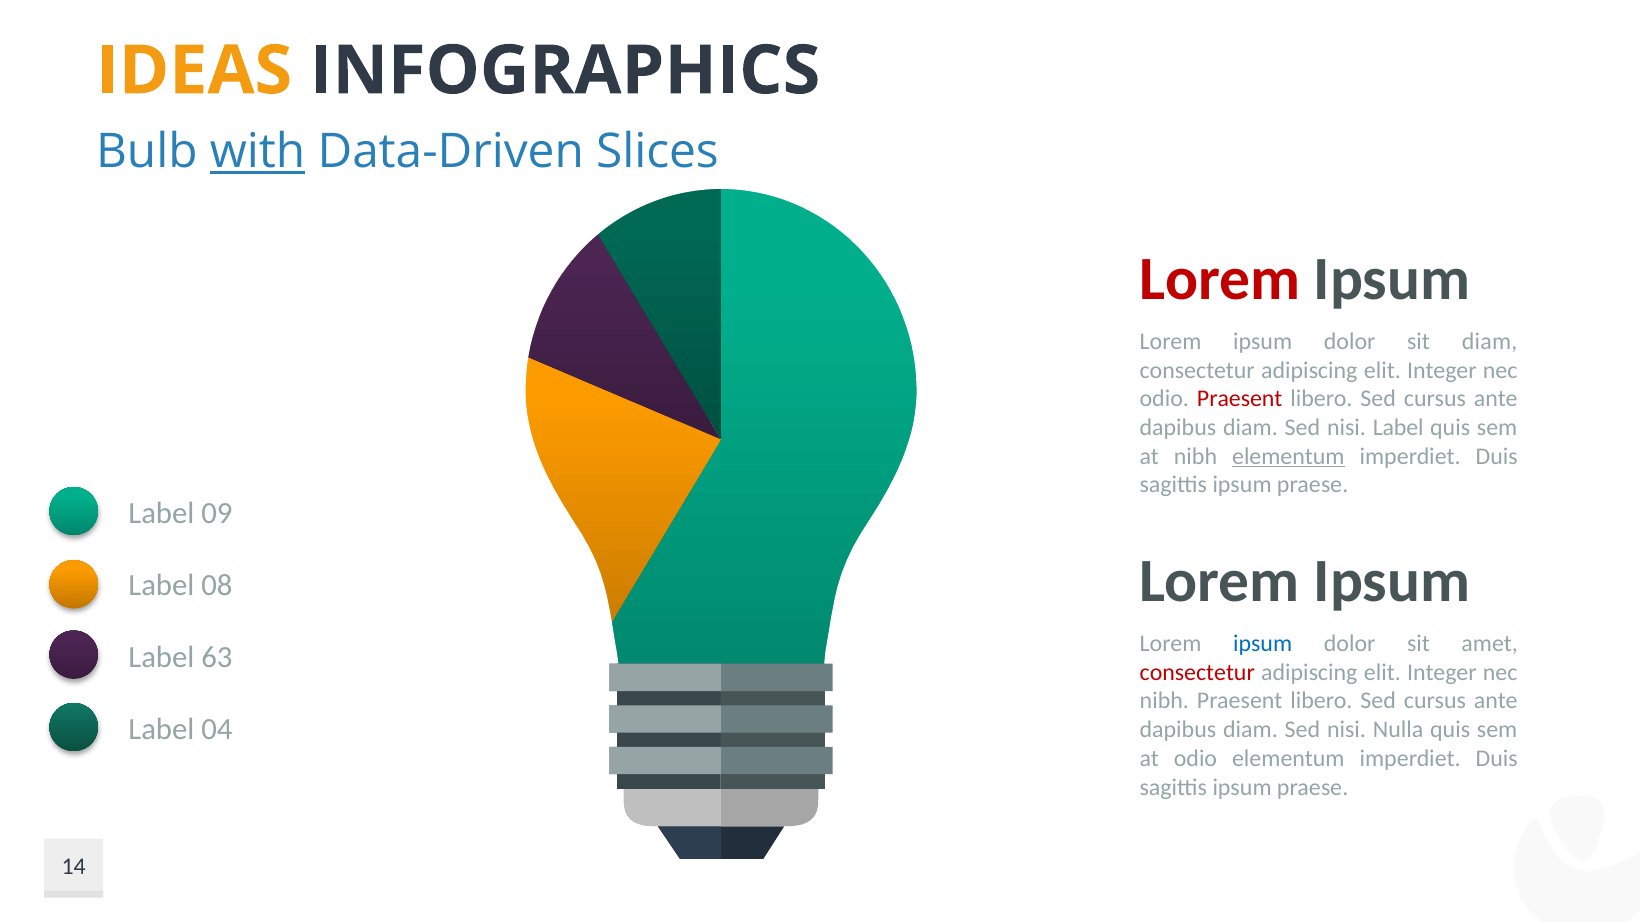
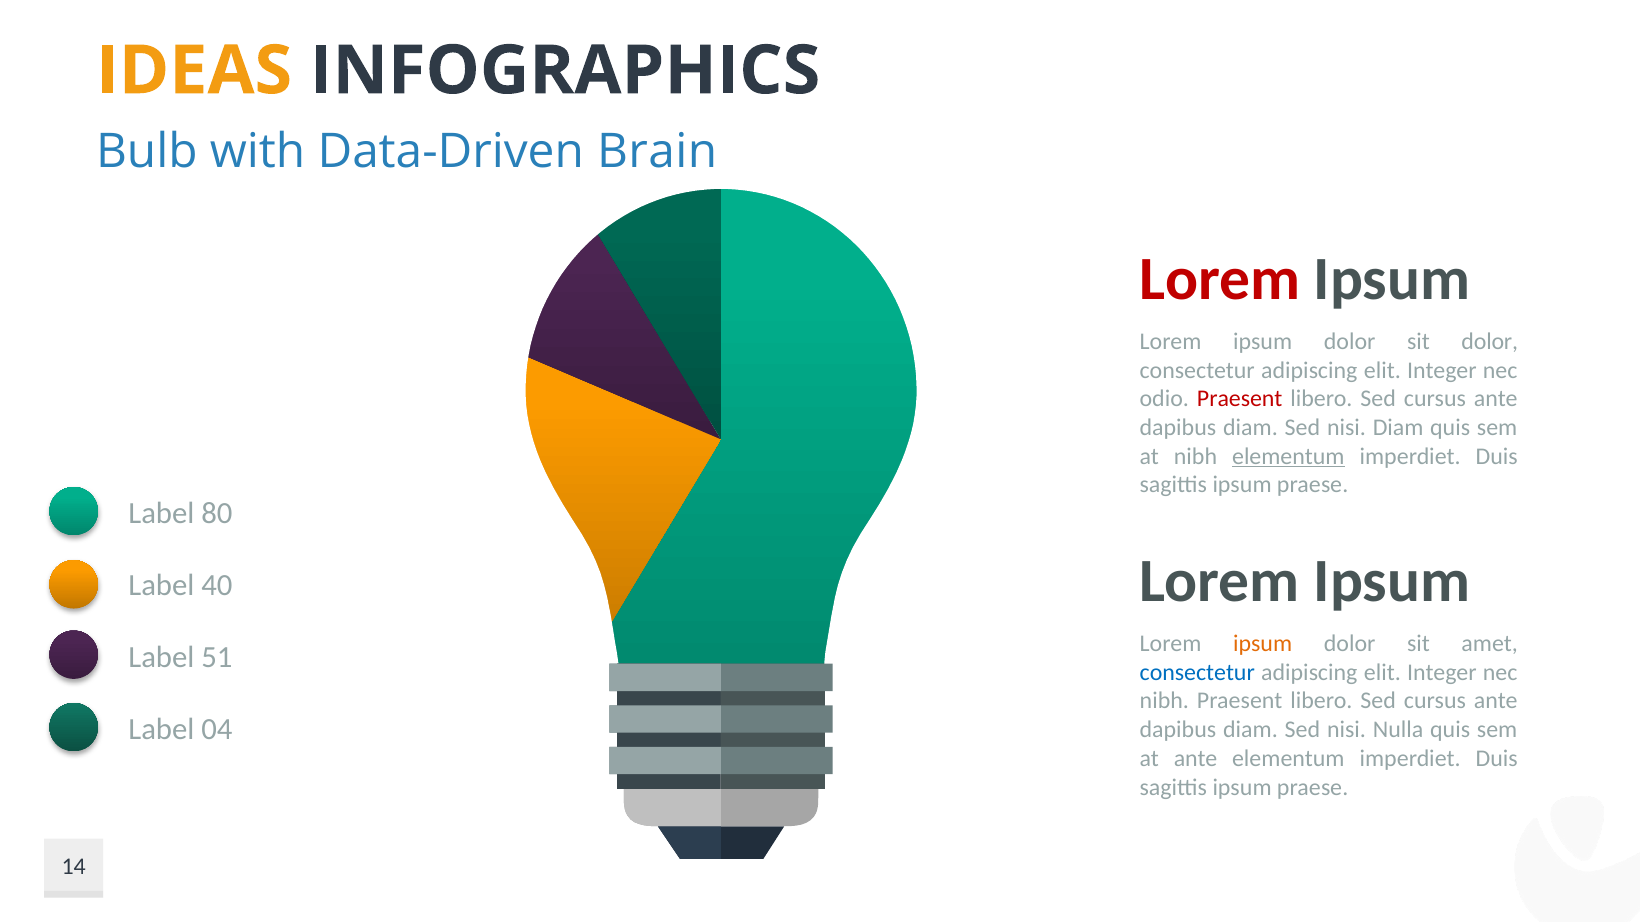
with underline: present -> none
Slices: Slices -> Brain
sit diam: diam -> dolor
nisi Label: Label -> Diam
09: 09 -> 80
08: 08 -> 40
ipsum at (1263, 644) colour: blue -> orange
63: 63 -> 51
consectetur at (1197, 673) colour: red -> blue
at odio: odio -> ante
